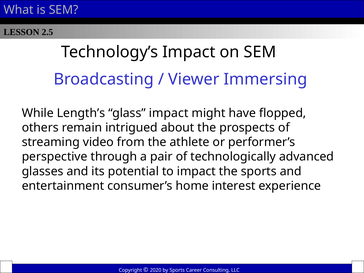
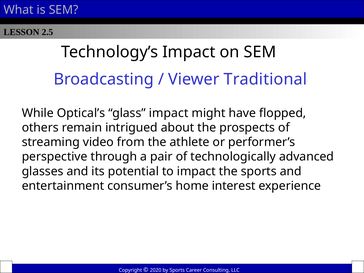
Immersing: Immersing -> Traditional
Length’s: Length’s -> Optical’s
